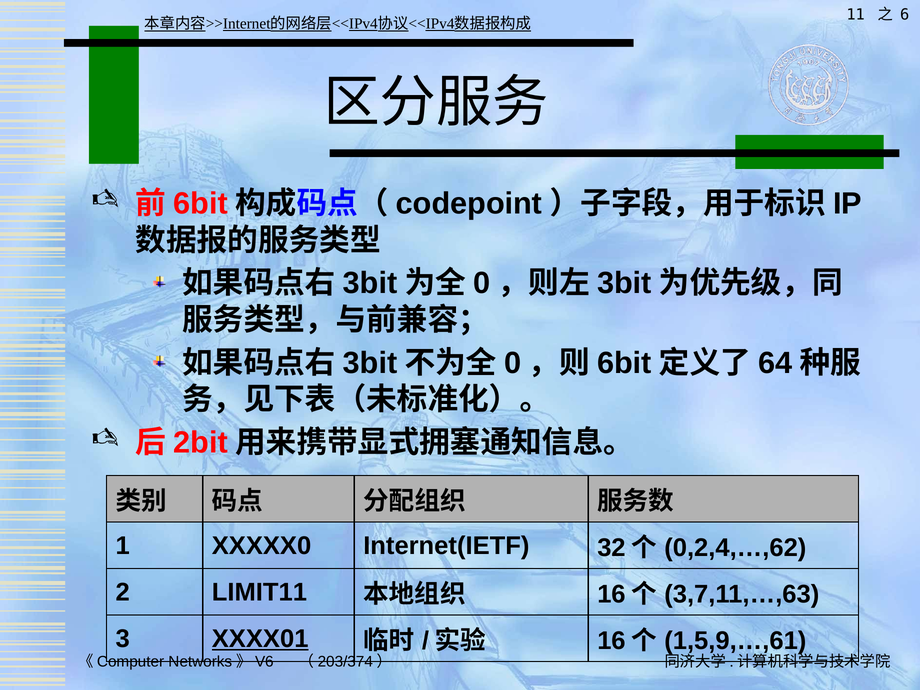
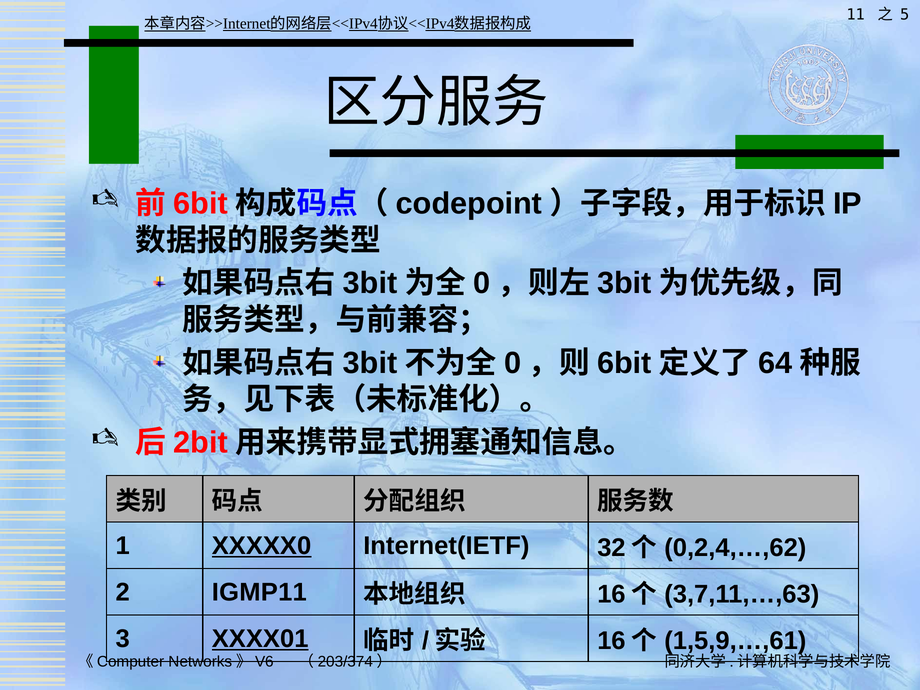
6: 6 -> 5
XXXXX0 underline: none -> present
LIMIT11: LIMIT11 -> IGMP11
